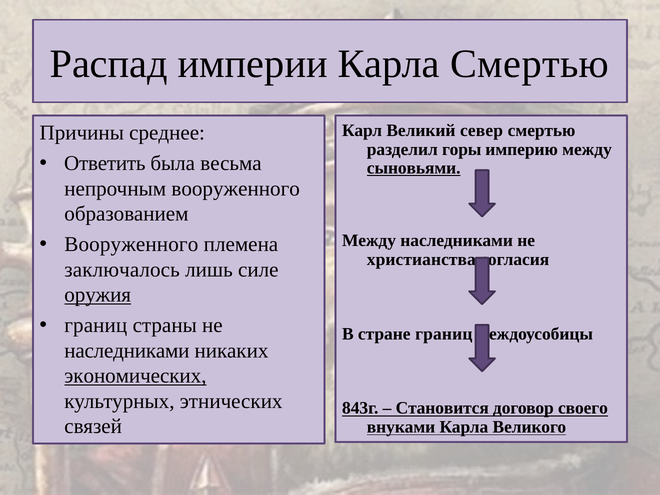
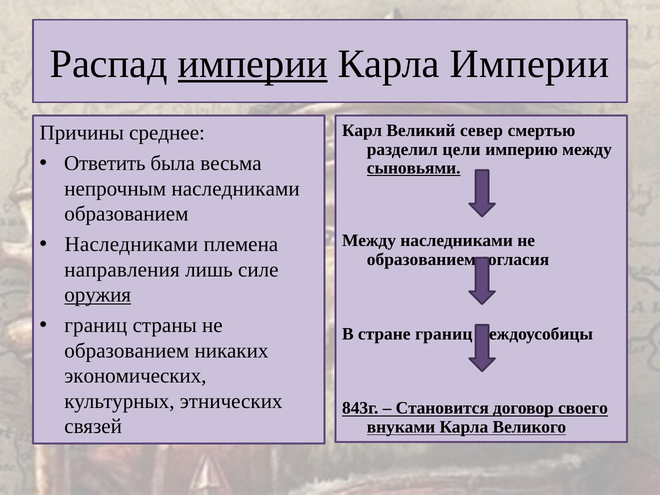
империи at (253, 64) underline: none -> present
Карла Смертью: Смертью -> Империи
горы: горы -> цели
непрочным вооруженного: вооруженного -> наследниками
Вооруженного at (131, 244): Вооруженного -> Наследниками
христианства at (421, 259): христианства -> образованием
заключалось: заключалось -> направления
наследниками at (127, 351): наследниками -> образованием
экономических underline: present -> none
